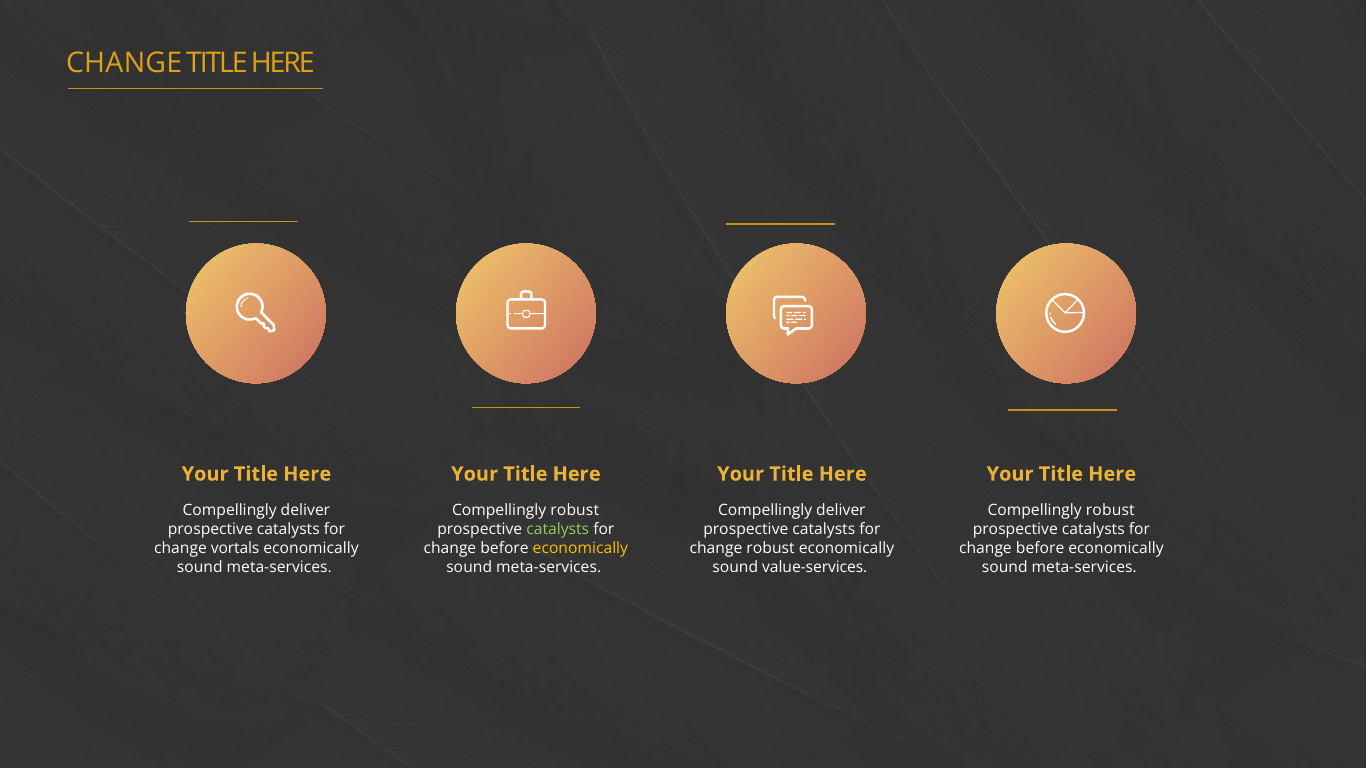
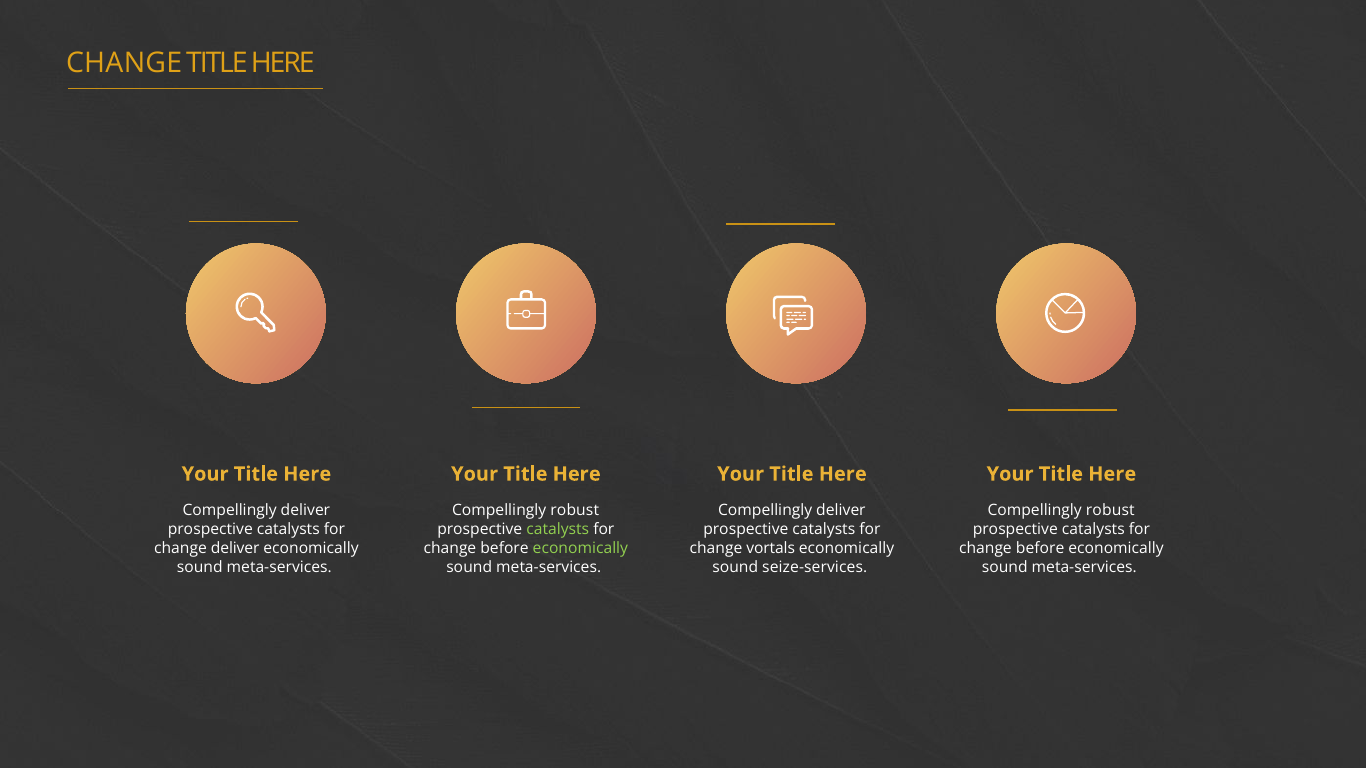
change vortals: vortals -> deliver
economically at (580, 548) colour: yellow -> light green
change robust: robust -> vortals
value-services: value-services -> seize-services
